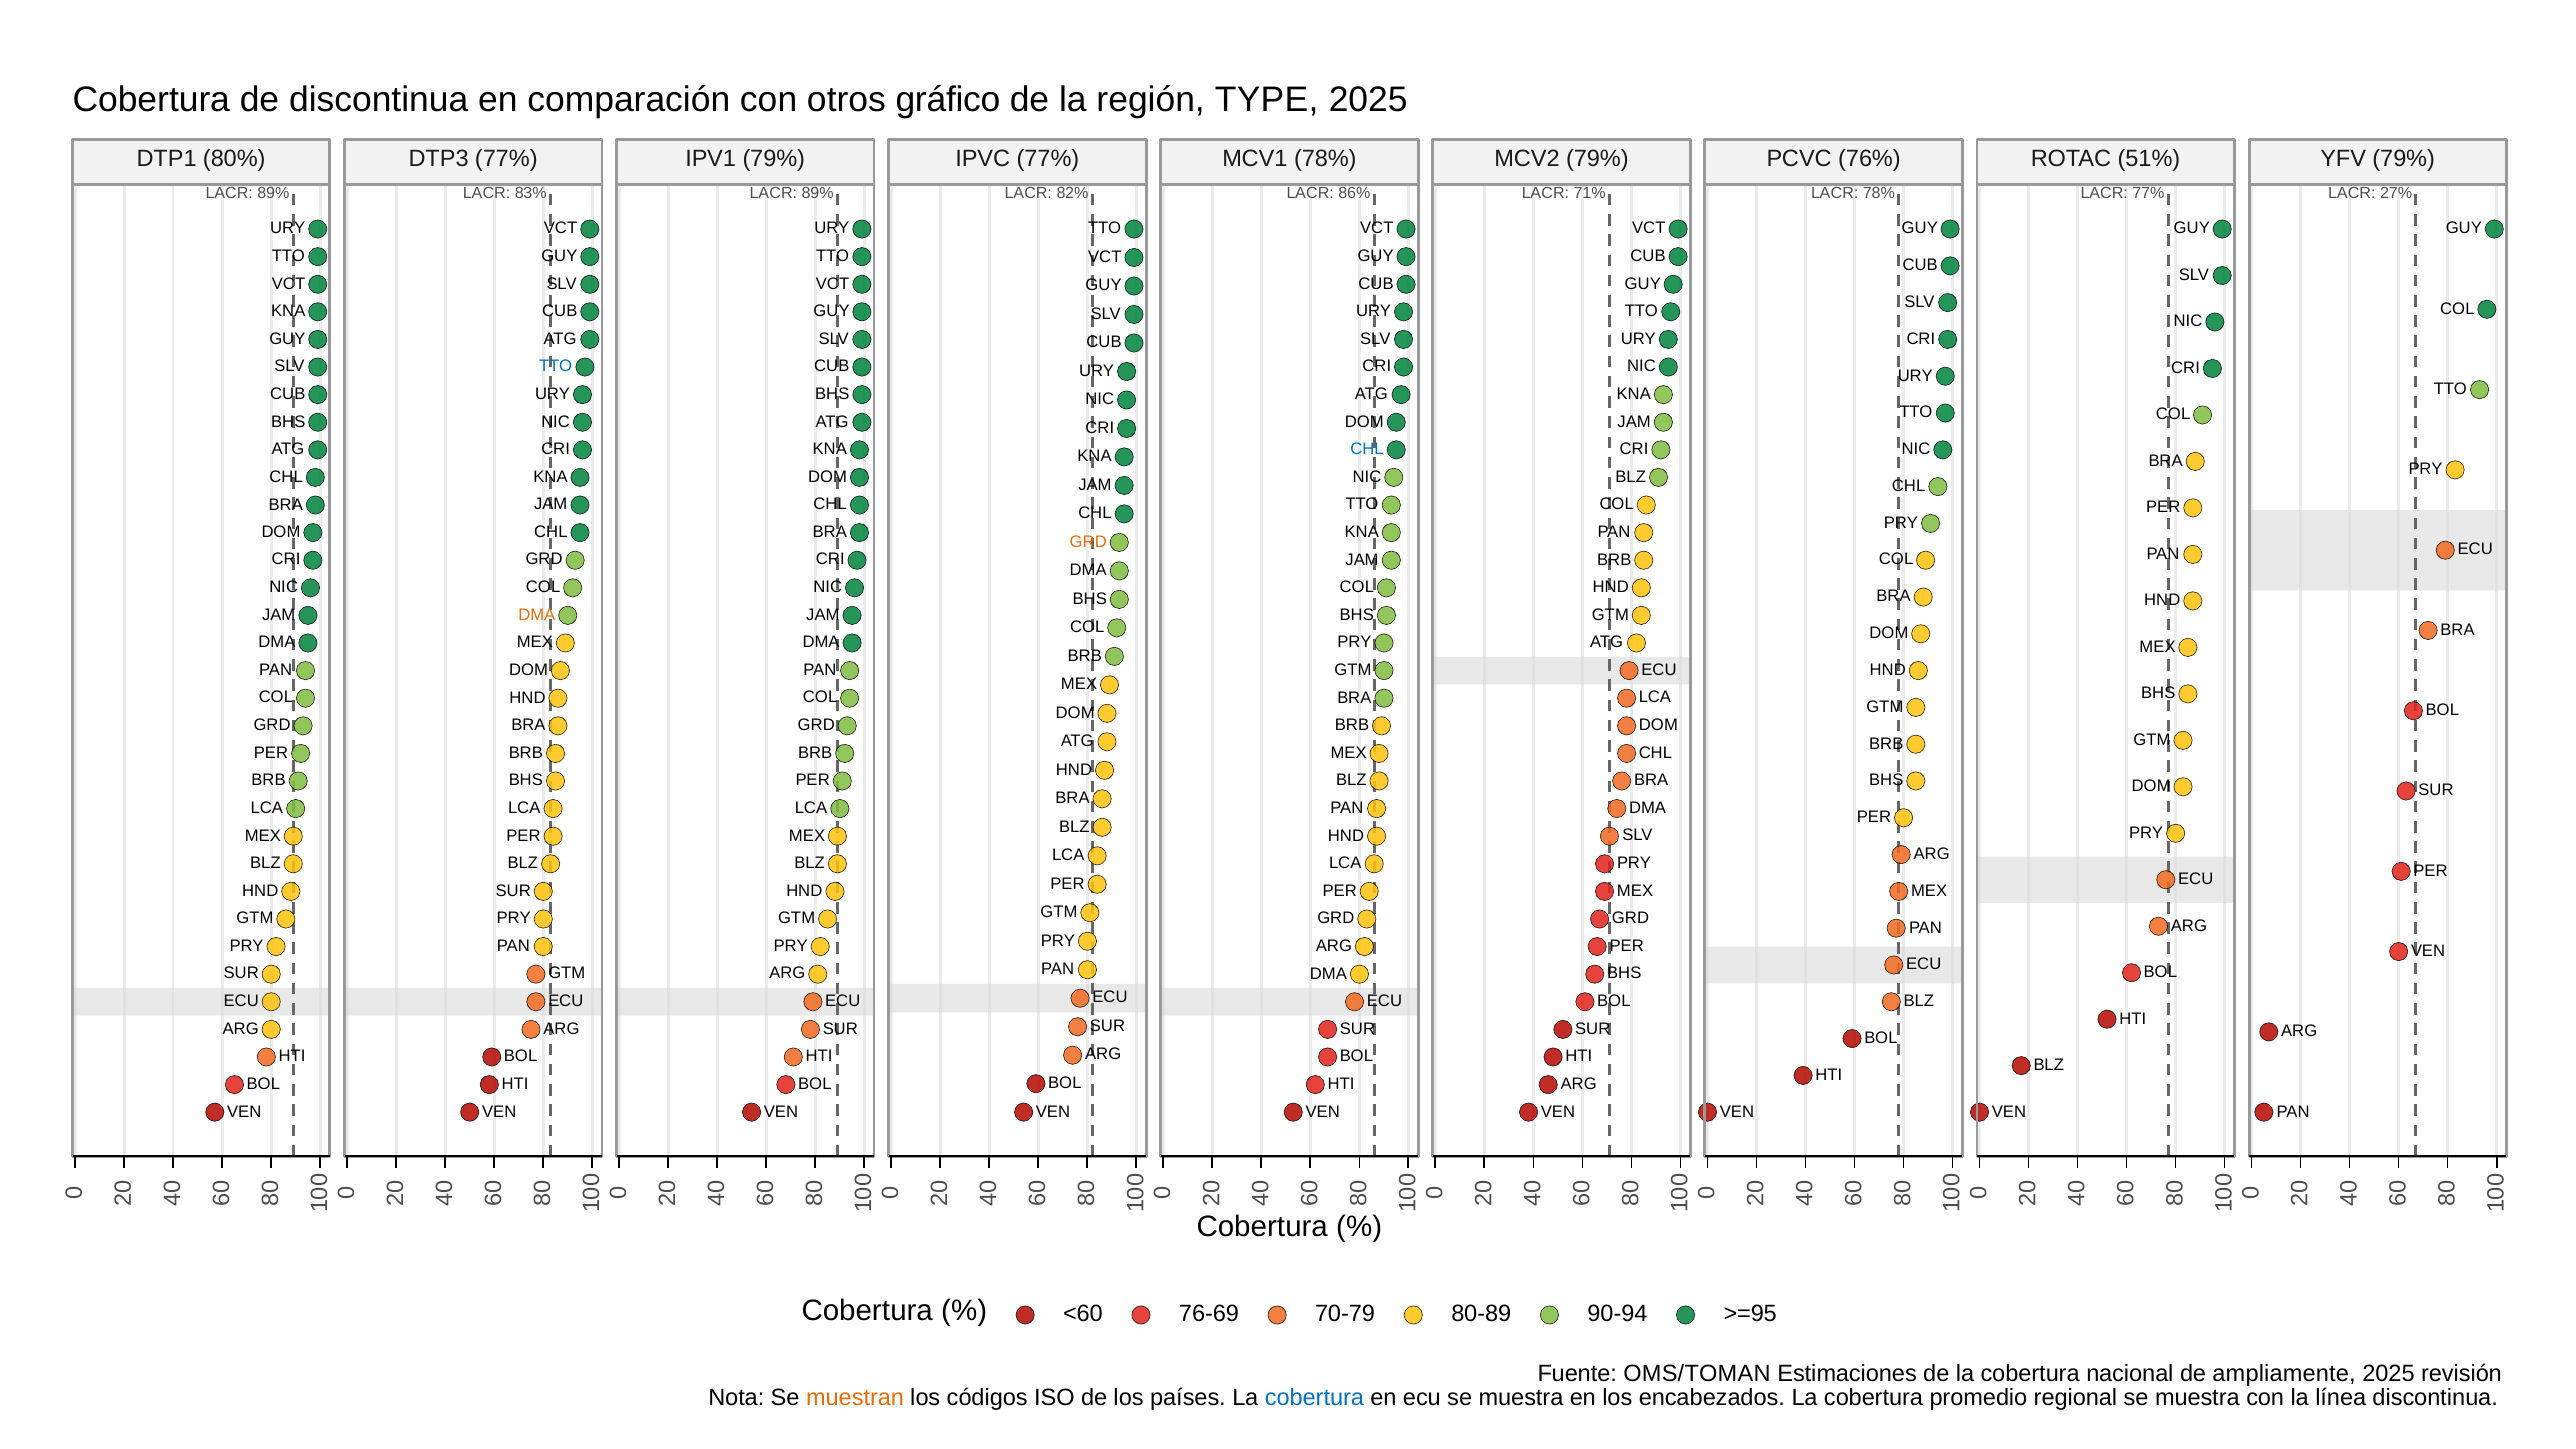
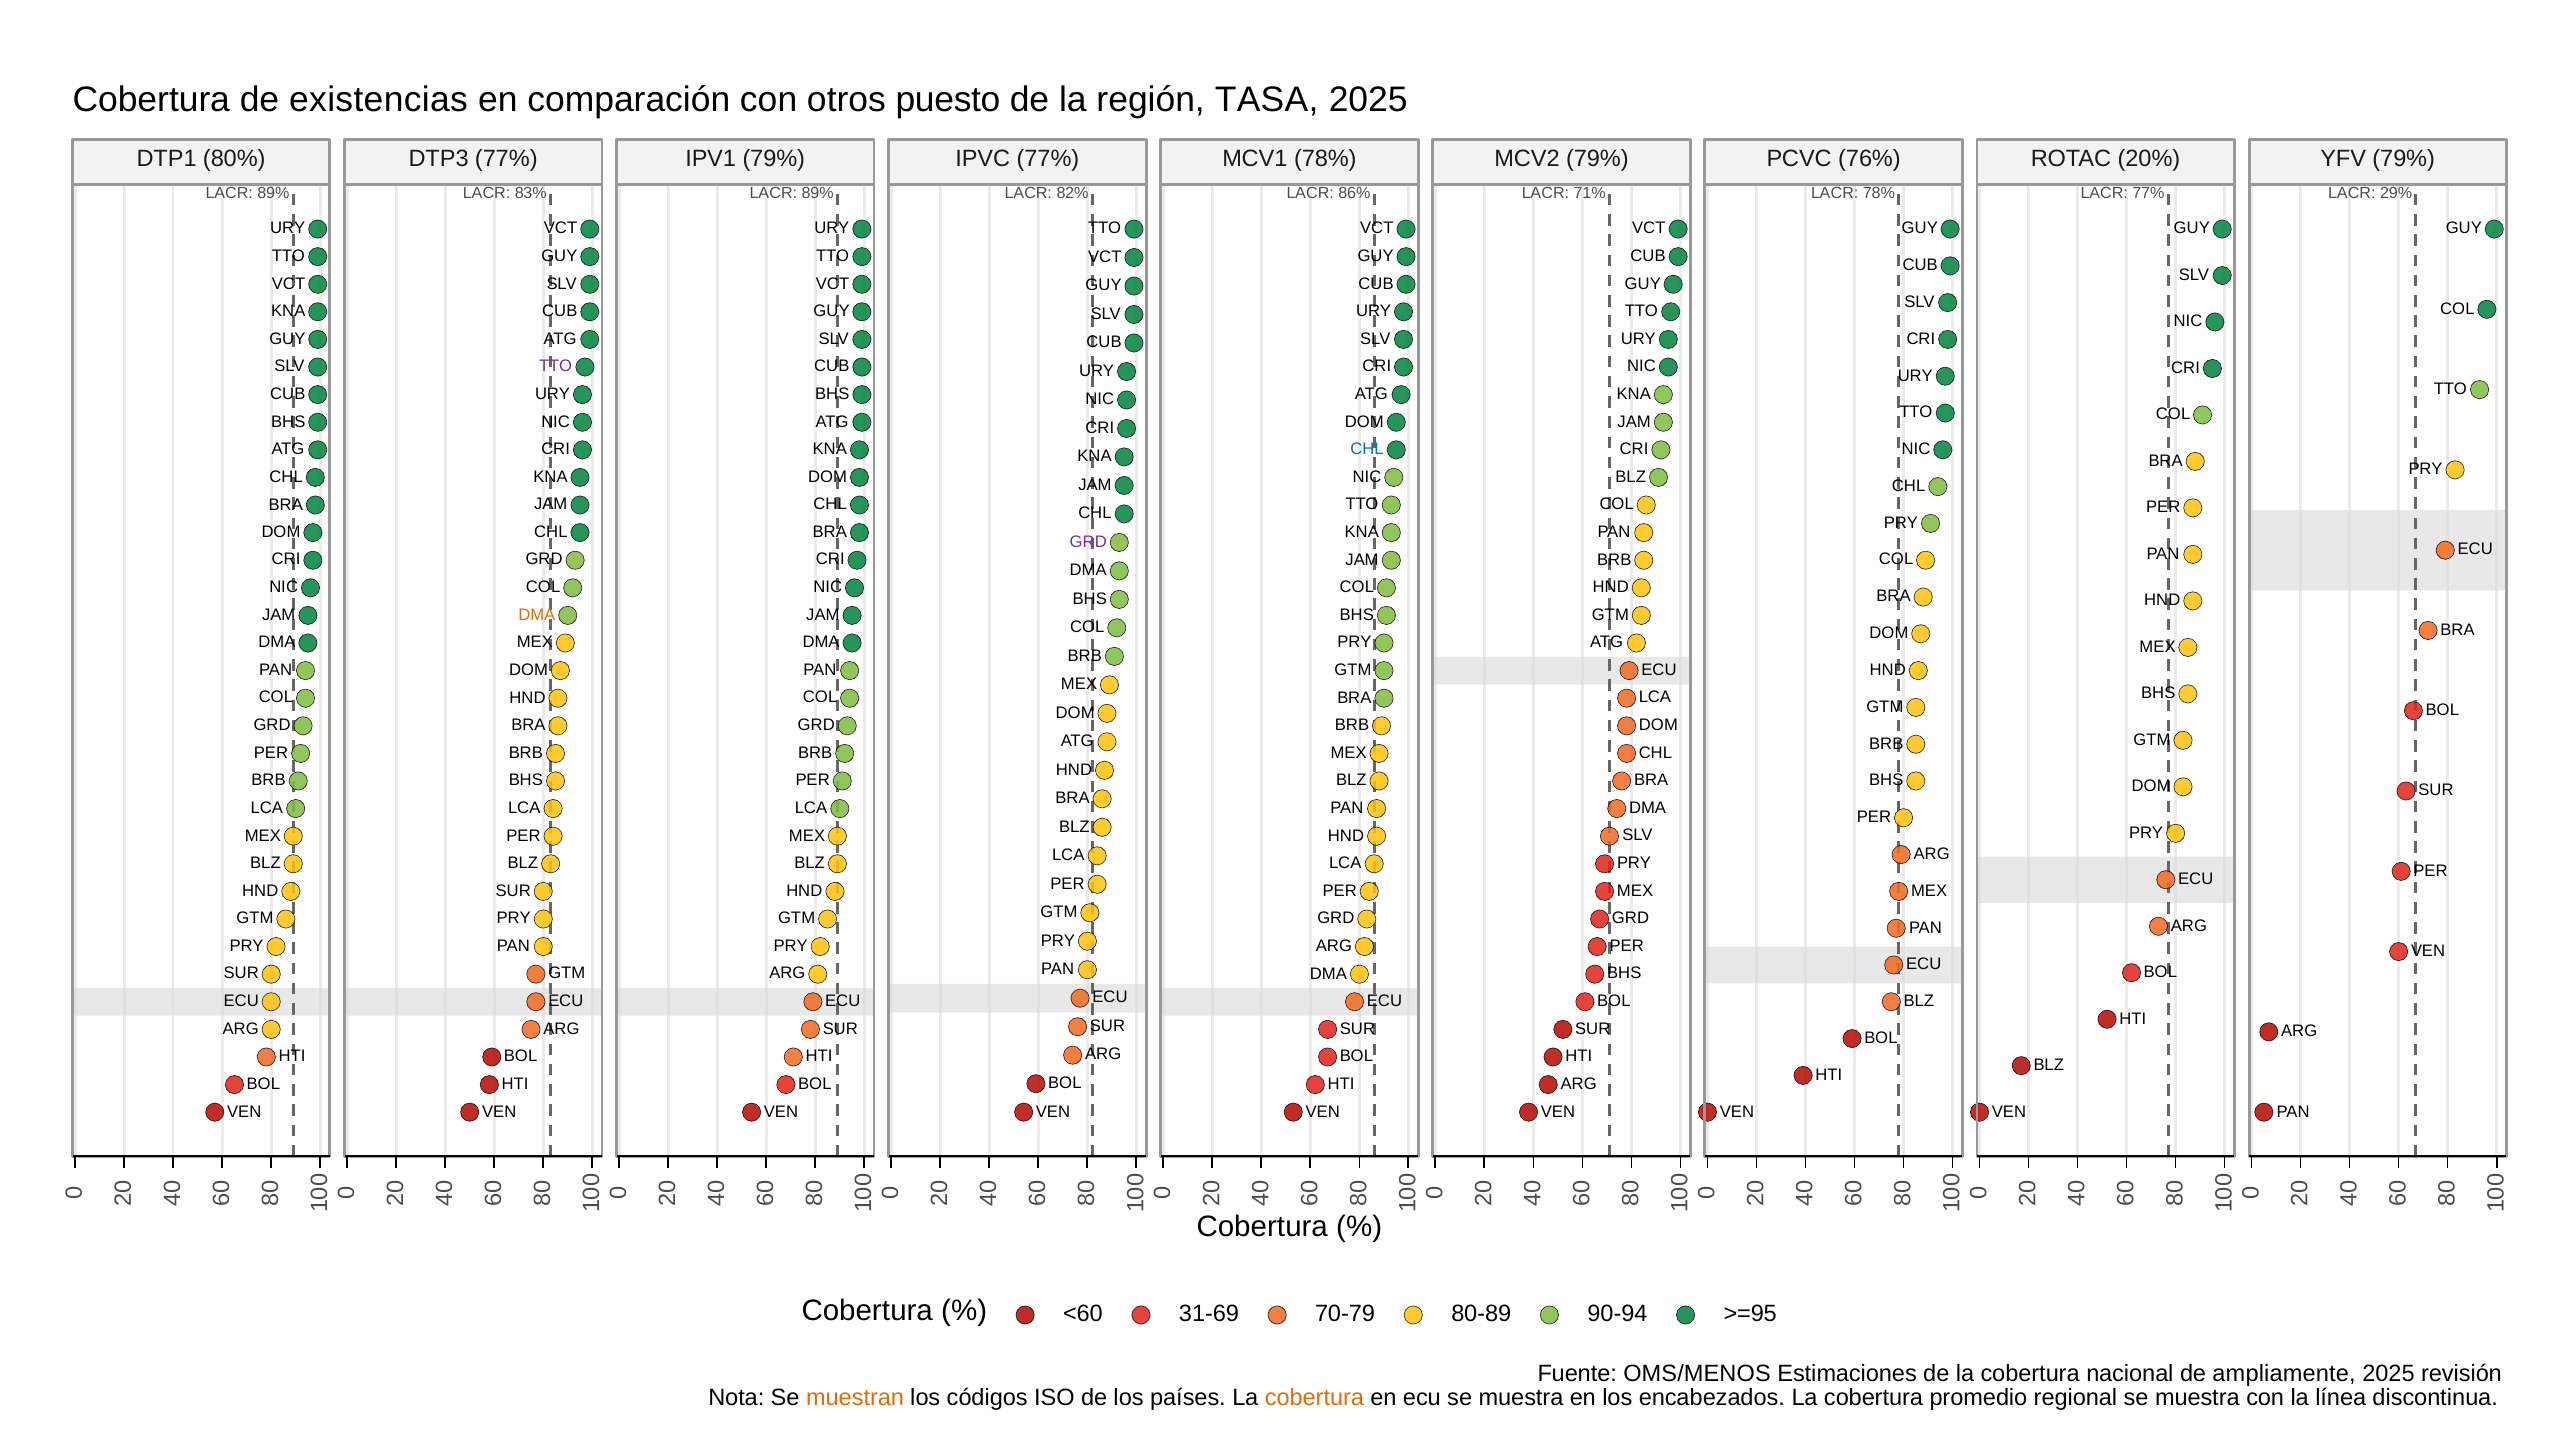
de discontinua: discontinua -> existencias
gráfico: gráfico -> puesto
TYPE: TYPE -> TASA
51%: 51% -> 20%
27%: 27% -> 29%
TTO at (556, 366) colour: blue -> purple
GRD at (1088, 542) colour: orange -> purple
76-69: 76-69 -> 31-69
OMS/TOMAN: OMS/TOMAN -> OMS/MENOS
cobertura at (1314, 1398) colour: blue -> orange
